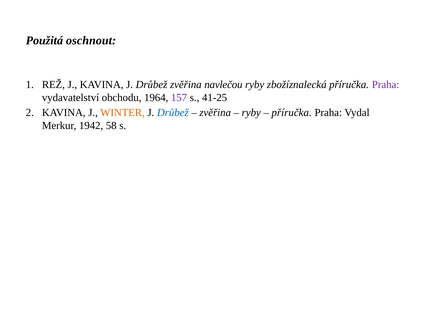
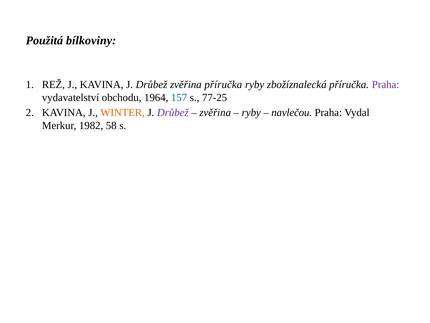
oschnout: oschnout -> bílkoviny
zvěřina navlečou: navlečou -> příručka
157 colour: purple -> blue
41-25: 41-25 -> 77-25
Drůbež at (173, 113) colour: blue -> purple
příručka at (292, 113): příručka -> navlečou
1942: 1942 -> 1982
